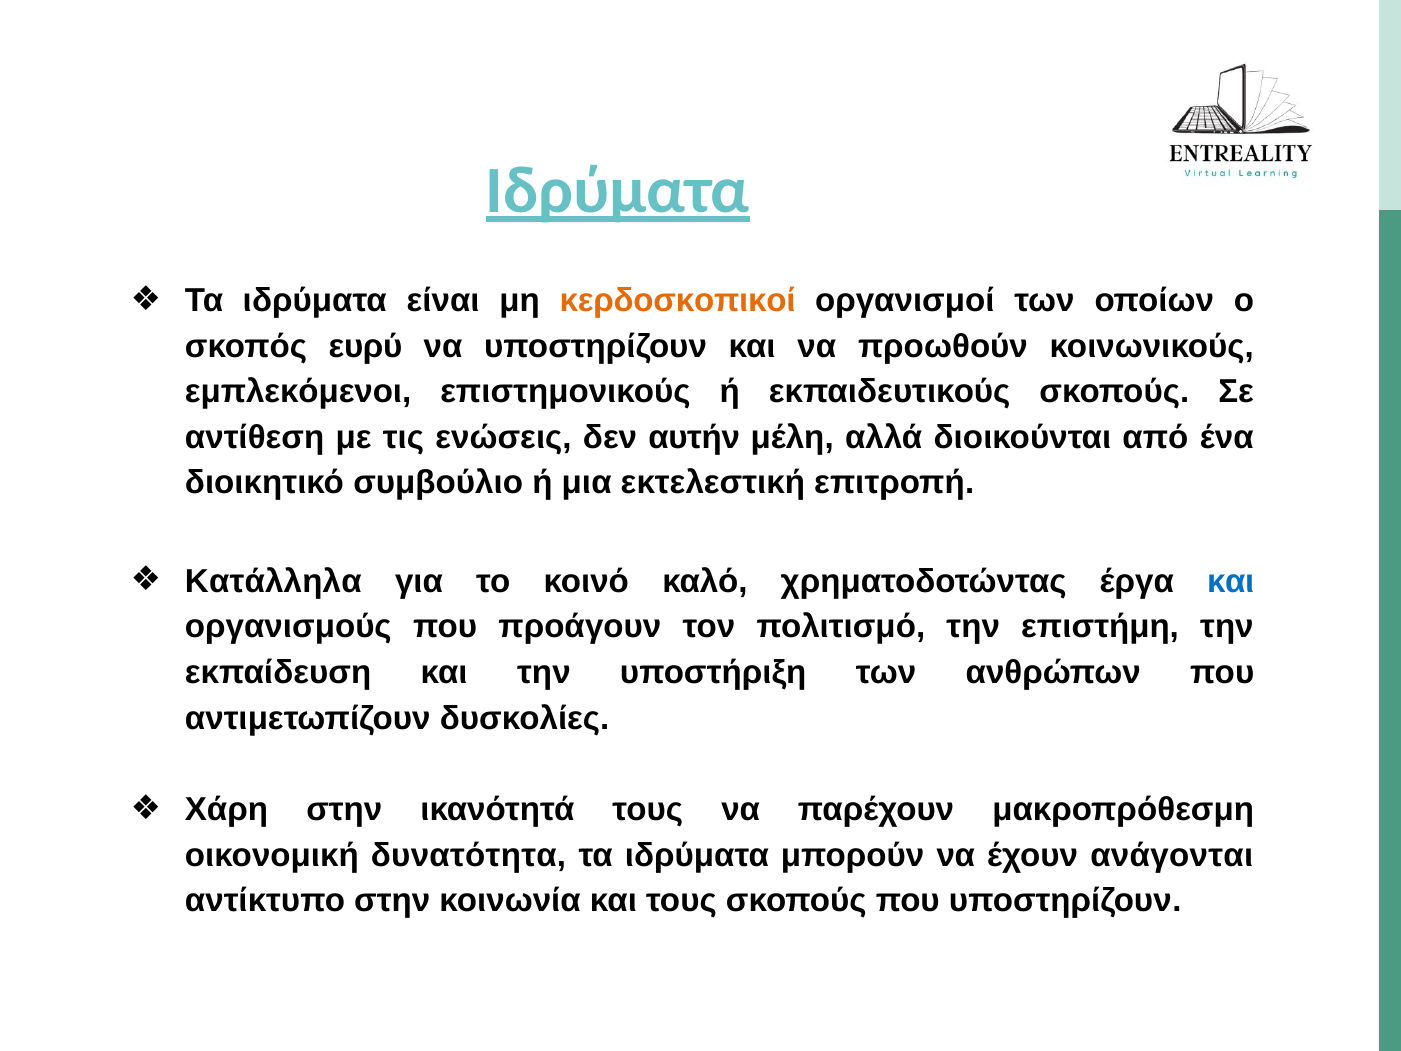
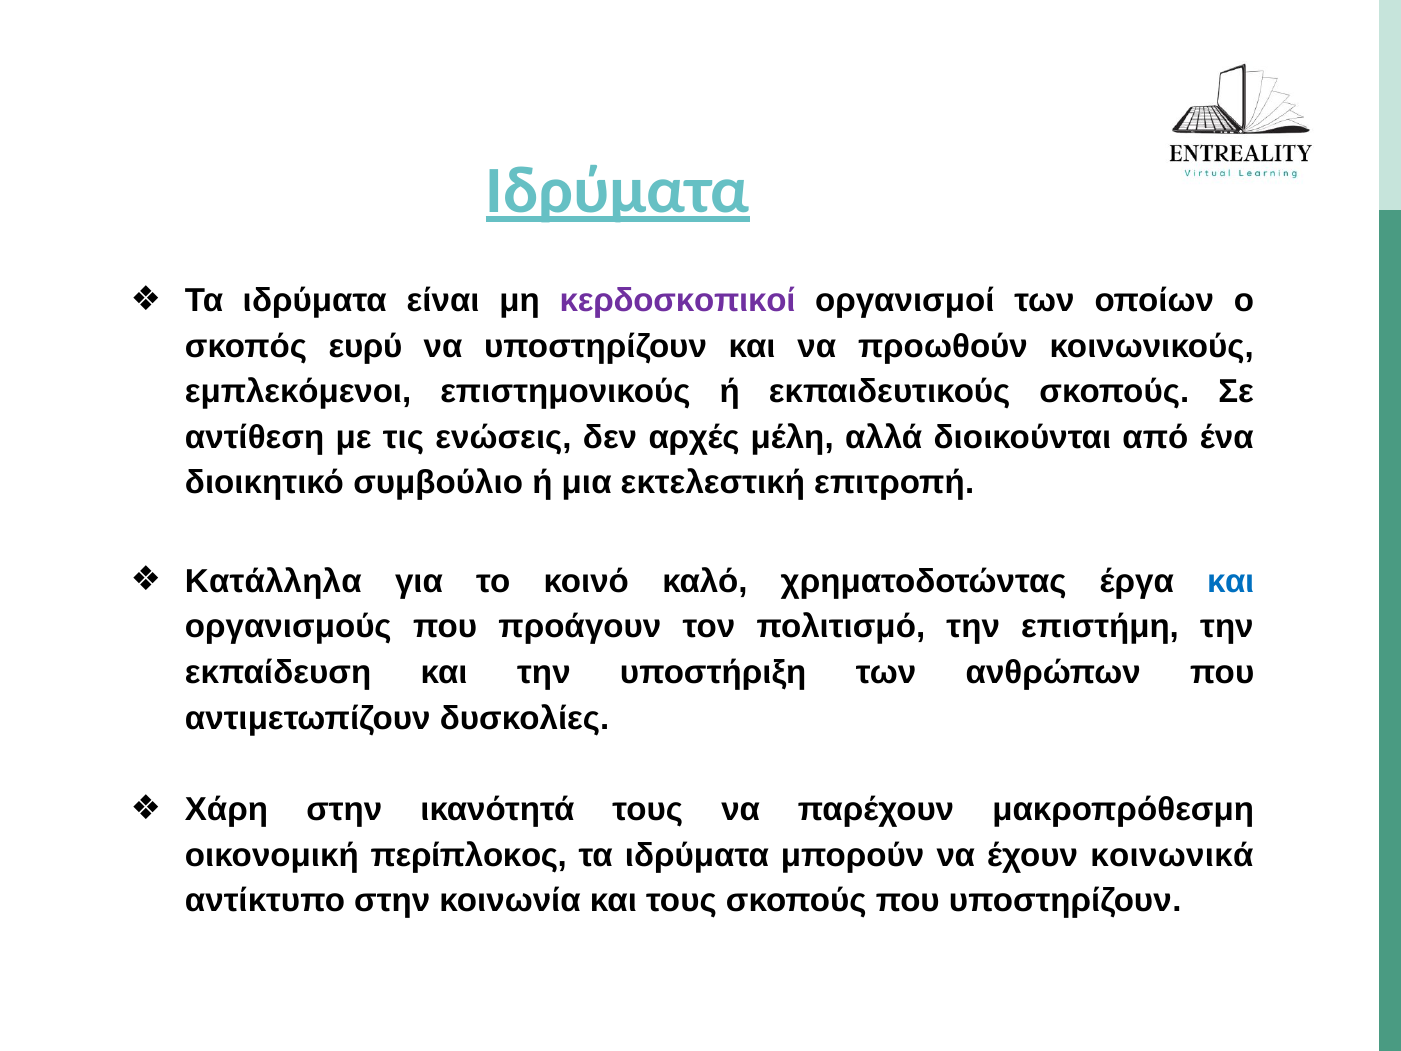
κερδοσκοπικοί colour: orange -> purple
αυτήν: αυτήν -> αρχές
δυνατότητα: δυνατότητα -> περίπλοκος
ανάγονται: ανάγονται -> κοινωνικά
